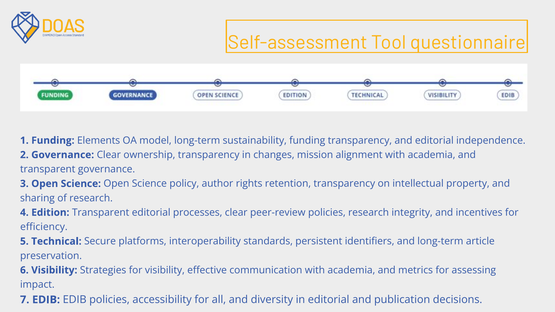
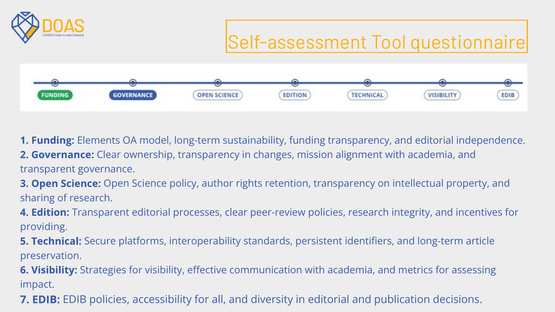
efficiency: efficiency -> providing
